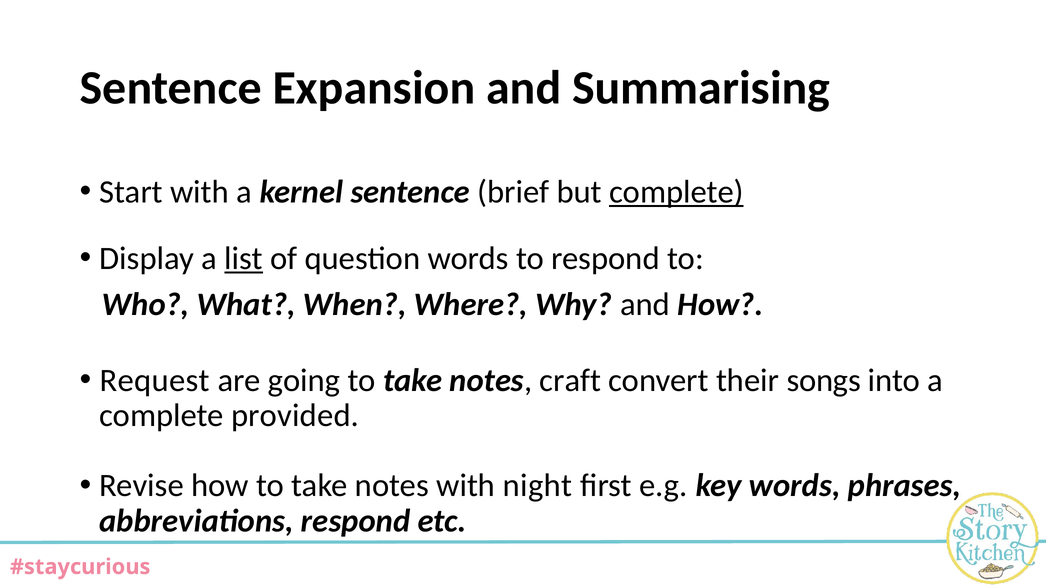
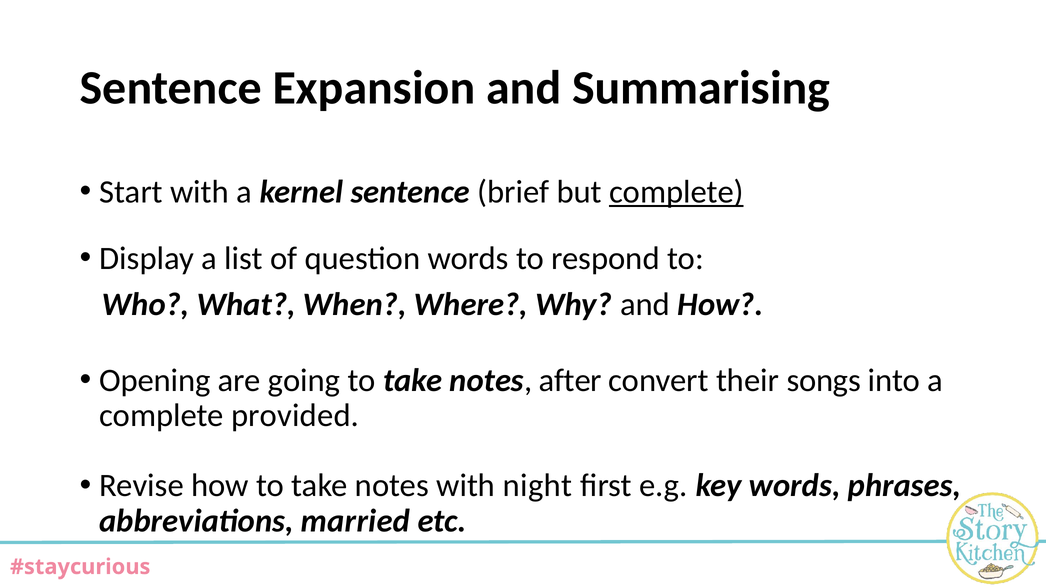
list underline: present -> none
Request: Request -> Opening
craft: craft -> after
abbreviations respond: respond -> married
